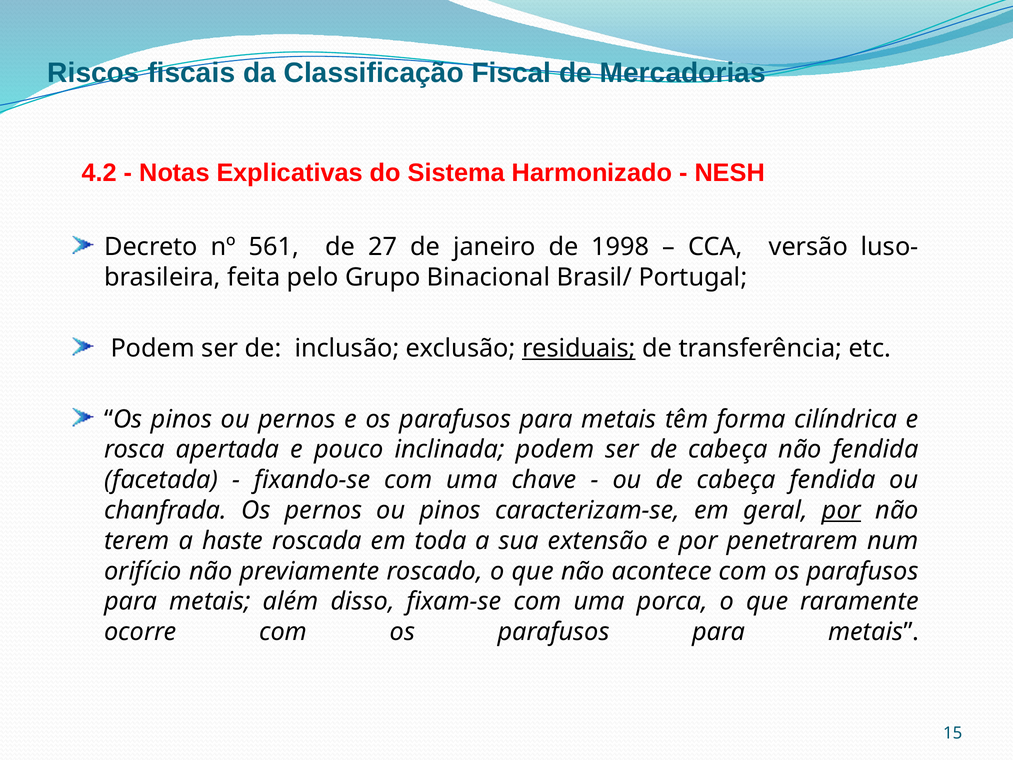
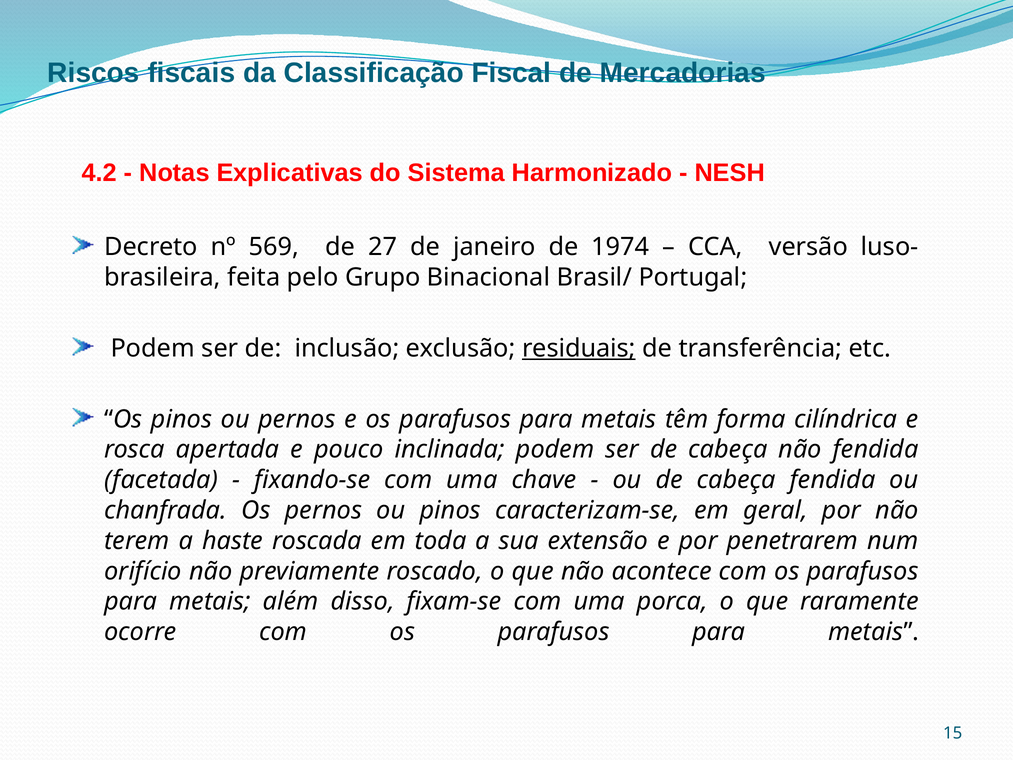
561: 561 -> 569
1998: 1998 -> 1974
por at (841, 510) underline: present -> none
